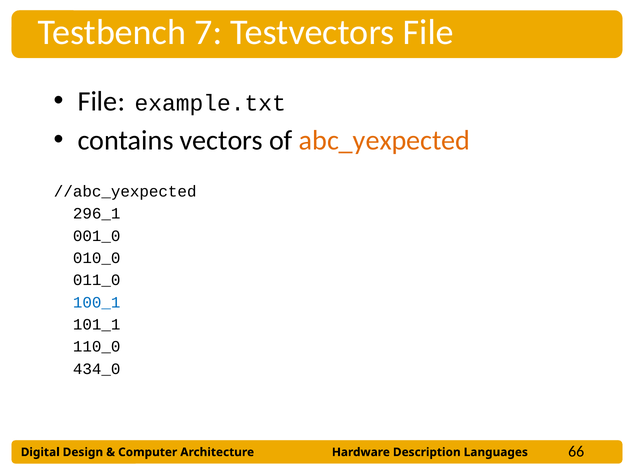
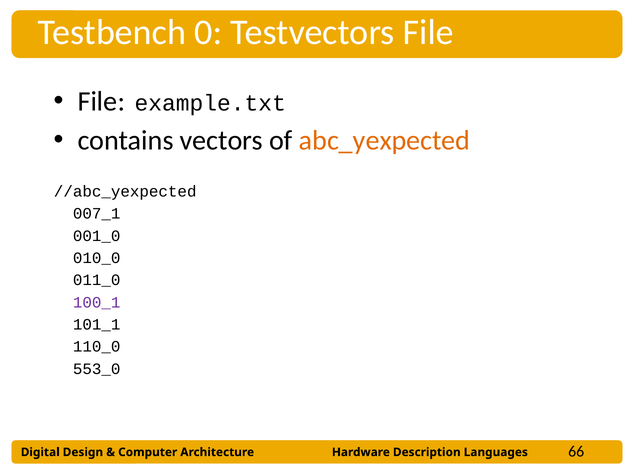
7: 7 -> 0
296_1: 296_1 -> 007_1
100_1 colour: blue -> purple
434_0: 434_0 -> 553_0
